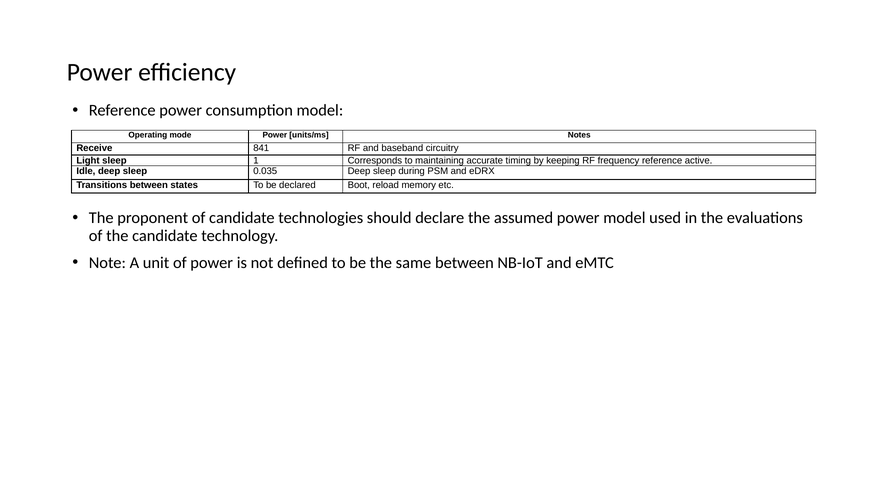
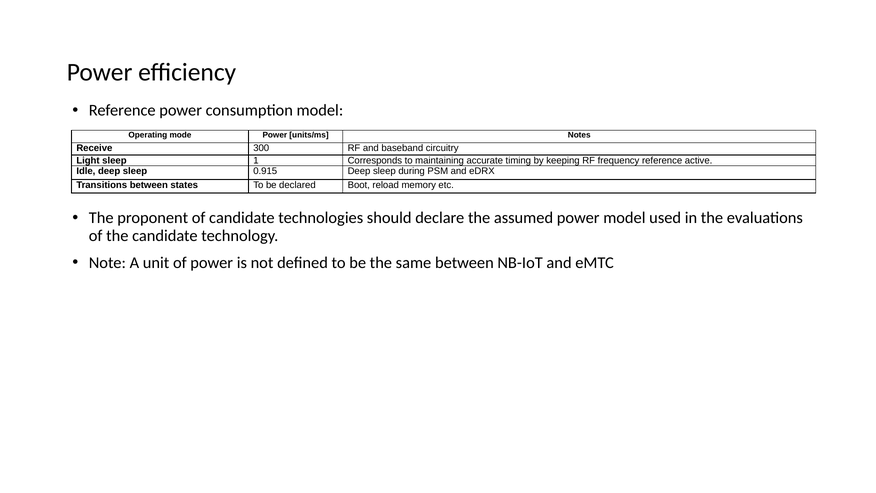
841: 841 -> 300
0.035: 0.035 -> 0.915
